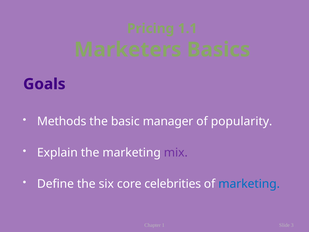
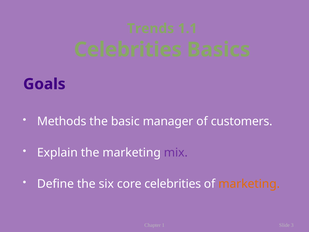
Pricing: Pricing -> Trends
Marketers at (128, 50): Marketers -> Celebrities
popularity: popularity -> customers
marketing at (249, 184) colour: blue -> orange
